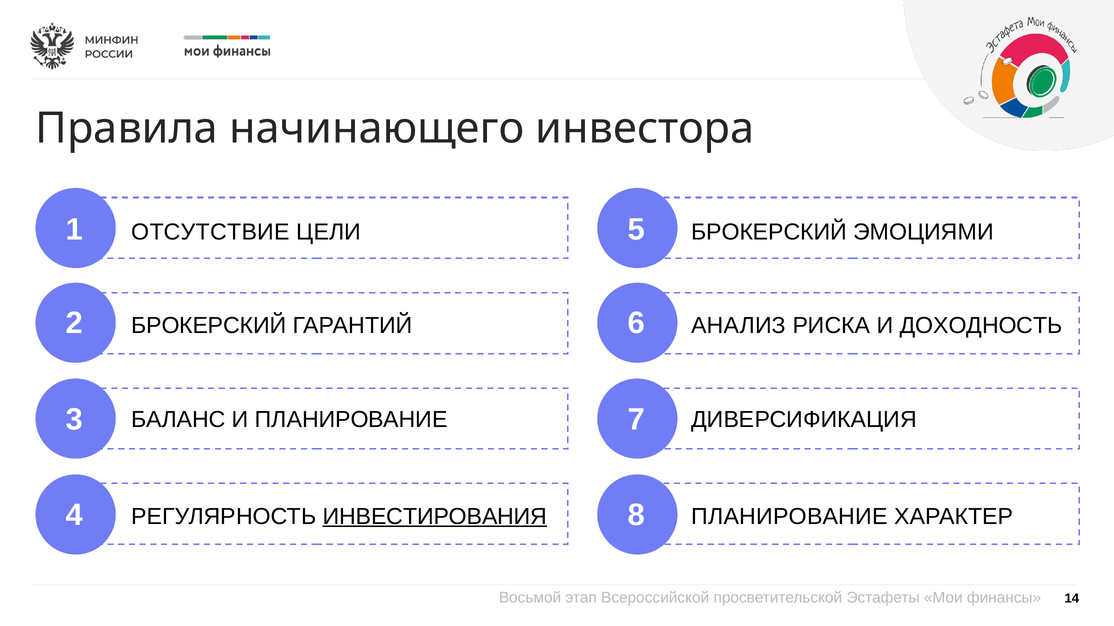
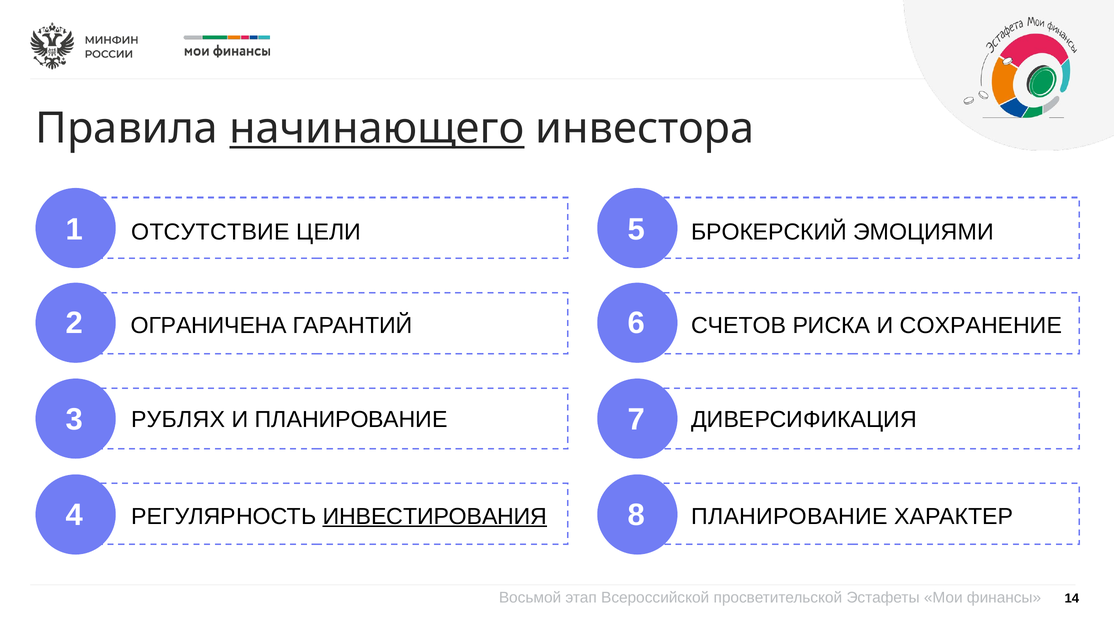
начинающего underline: none -> present
БРОКЕРСКИЙ at (209, 326): БРОКЕРСКИЙ -> ОГРАНИЧЕНА
АНАЛИЗ: АНАЛИЗ -> СЧЕТОВ
ДОХОДНОСТЬ: ДОХОДНОСТЬ -> СОХРАНЕНИЕ
БАЛАНС: БАЛАНС -> РУБЛЯХ
